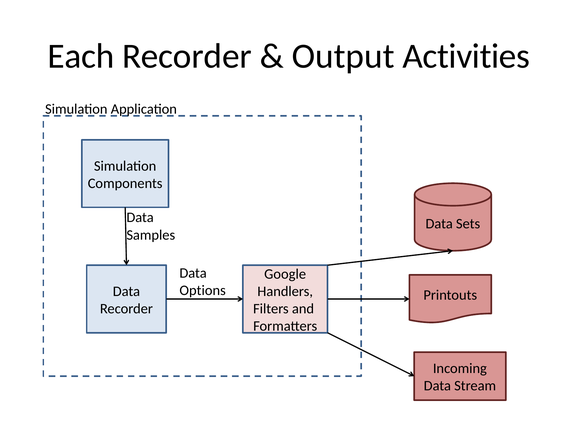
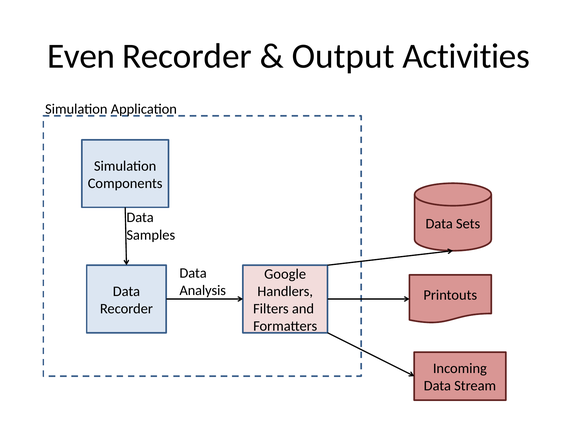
Each: Each -> Even
Options: Options -> Analysis
